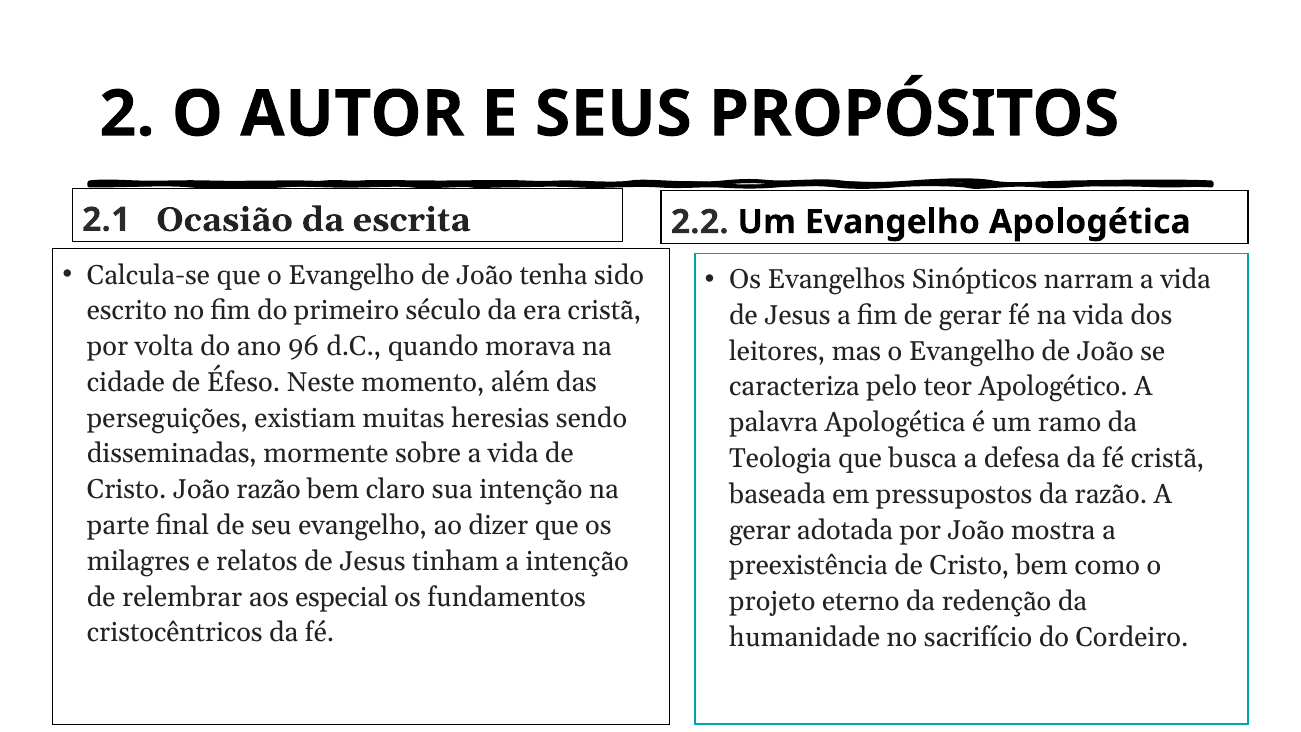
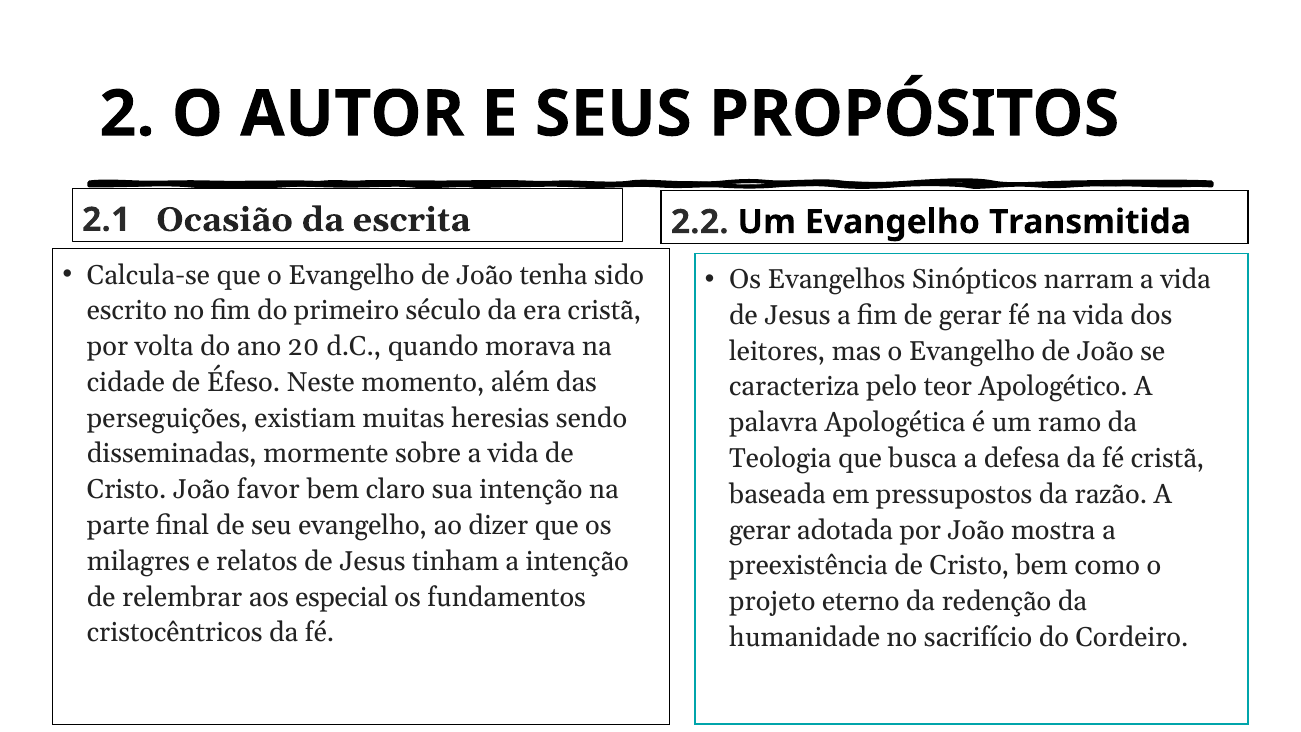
Evangelho Apologética: Apologética -> Transmitida
96: 96 -> 20
João razão: razão -> favor
